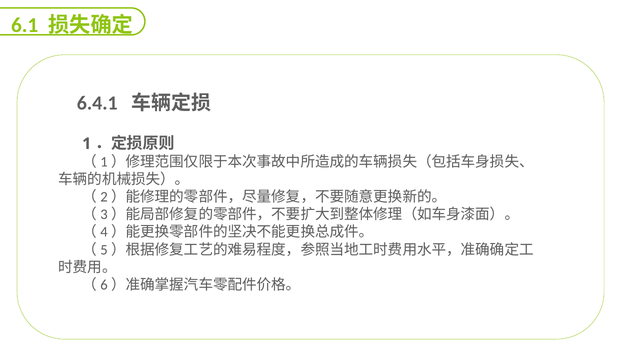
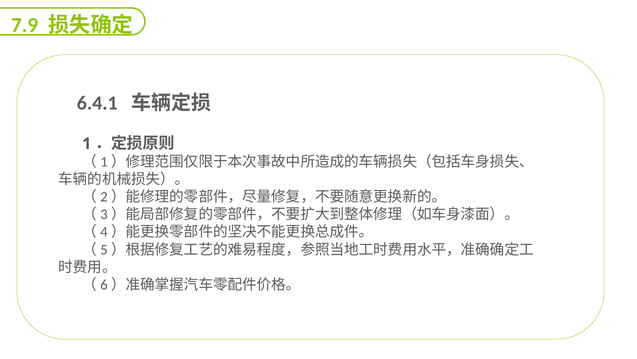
6.1: 6.1 -> 7.9
